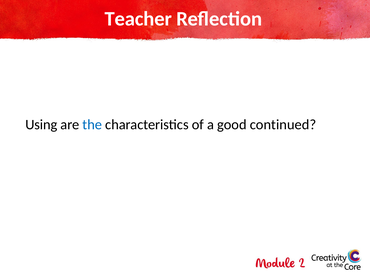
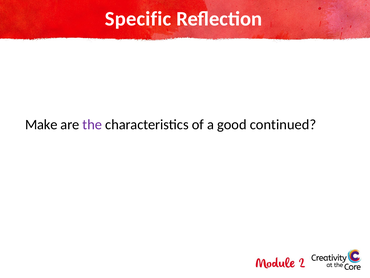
Teacher: Teacher -> Specific
Using: Using -> Make
the colour: blue -> purple
